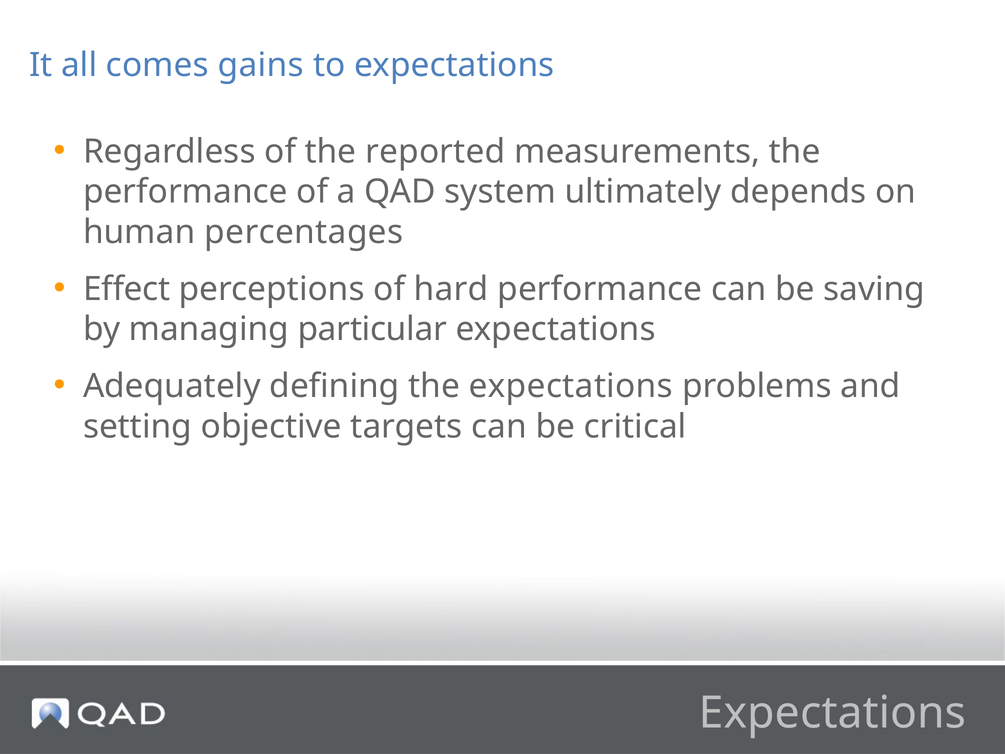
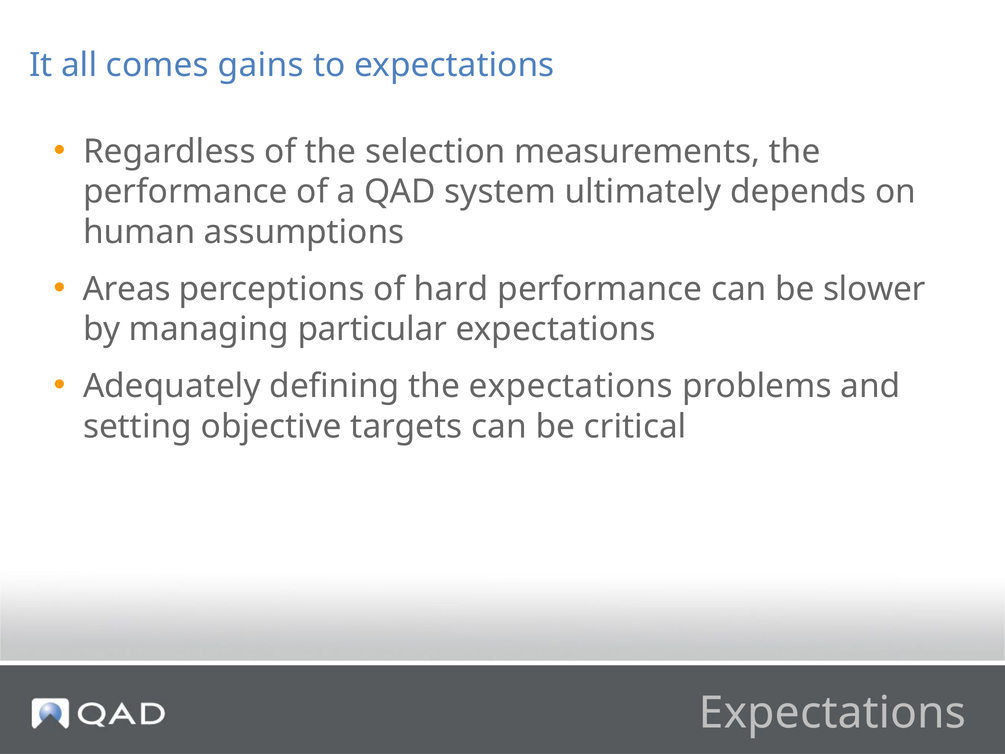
reported: reported -> selection
percentages: percentages -> assumptions
Effect: Effect -> Areas
saving: saving -> slower
